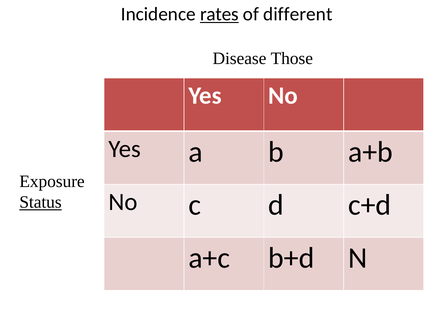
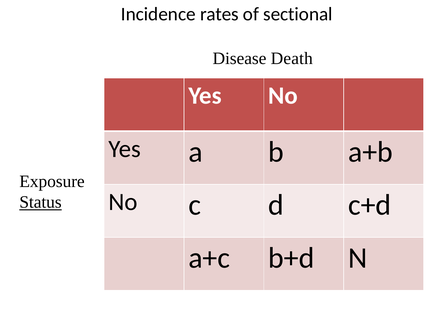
rates underline: present -> none
different: different -> sectional
Those: Those -> Death
